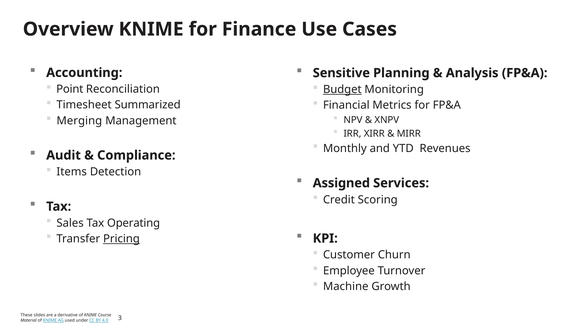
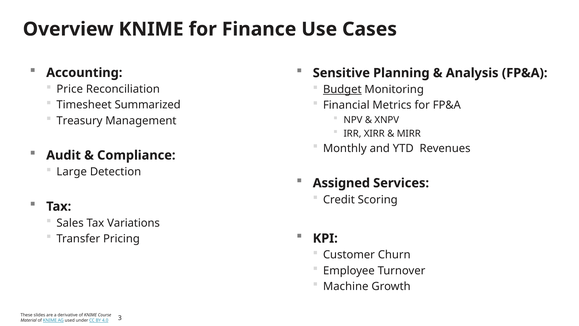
Point: Point -> Price
Merging: Merging -> Treasury
Items: Items -> Large
Operating: Operating -> Variations
Pricing underline: present -> none
